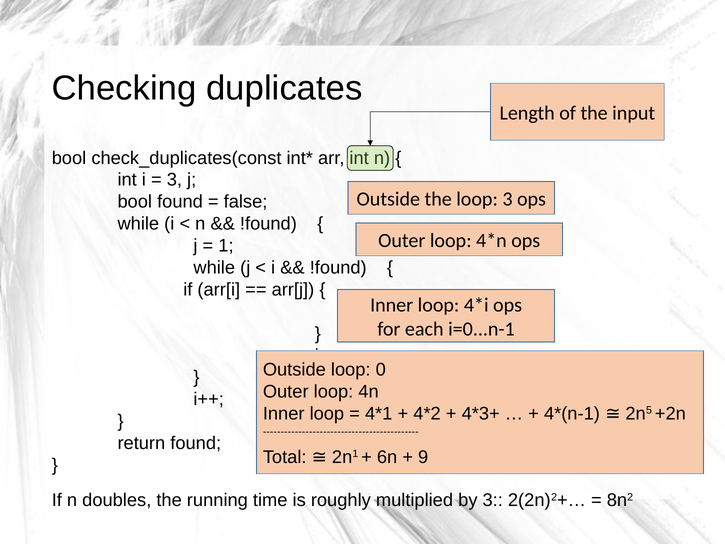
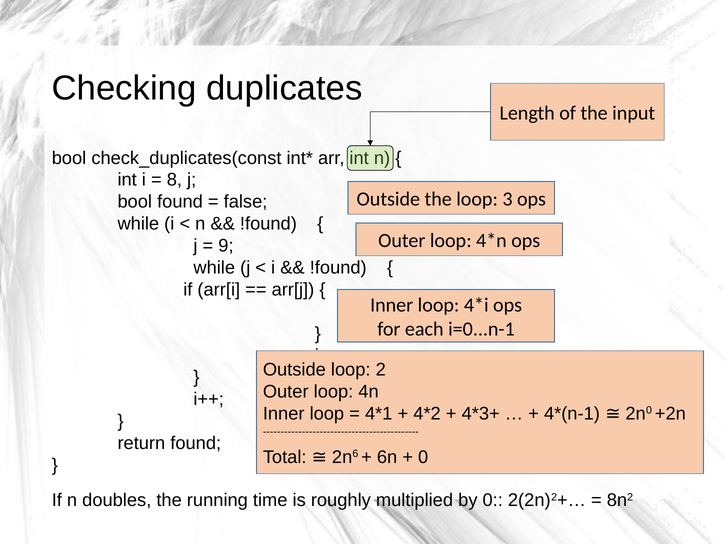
3 at (174, 180): 3 -> 8
1 at (226, 246): 1 -> 9
0: 0 -> 2
5 at (649, 410): 5 -> 0
1 at (355, 454): 1 -> 6
9 at (423, 457): 9 -> 0
by 3: 3 -> 0
